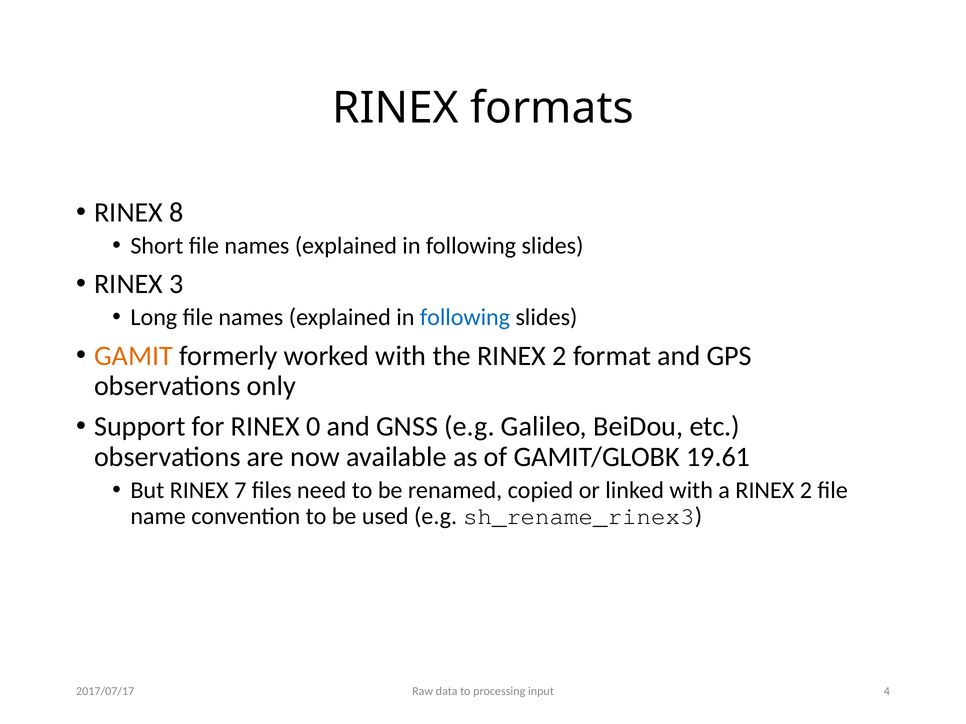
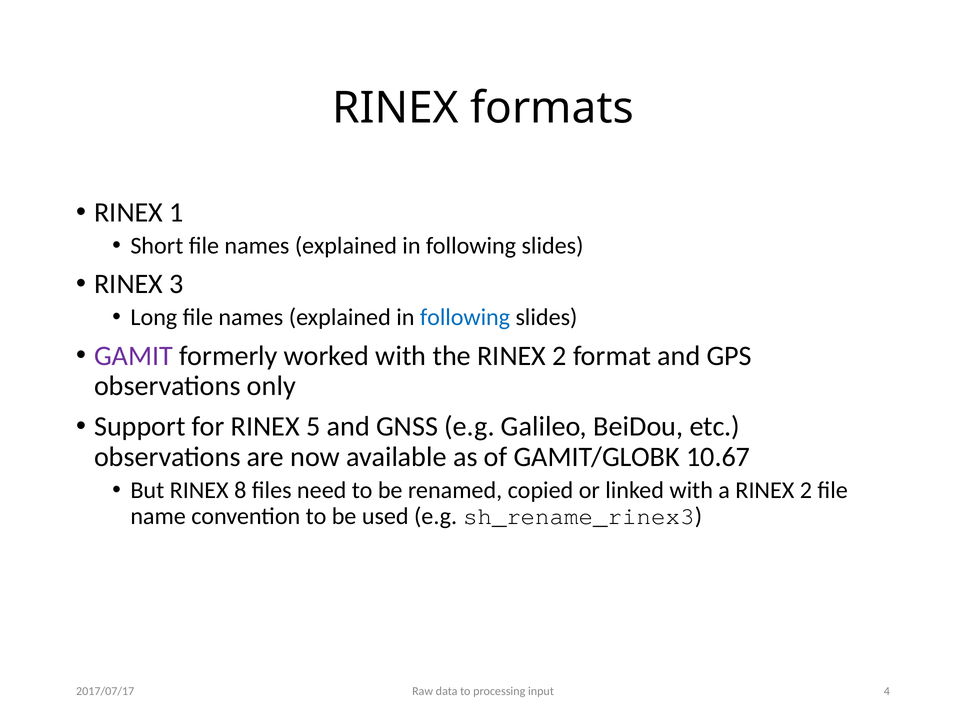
8: 8 -> 1
GAMIT colour: orange -> purple
0: 0 -> 5
19.61: 19.61 -> 10.67
7: 7 -> 8
